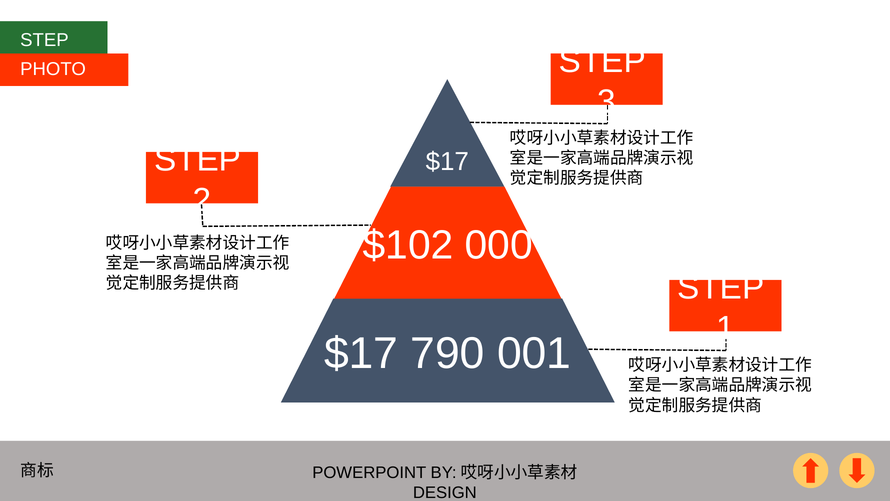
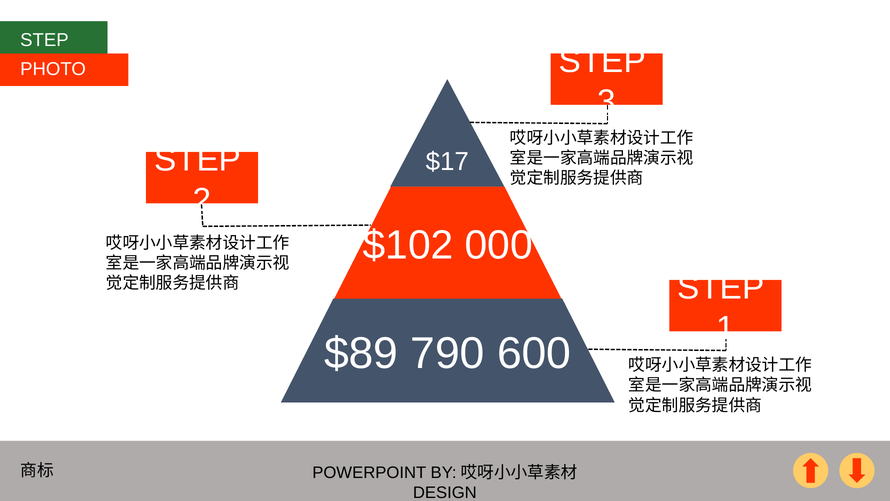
$17 at (361, 353): $17 -> $89
001: 001 -> 600
